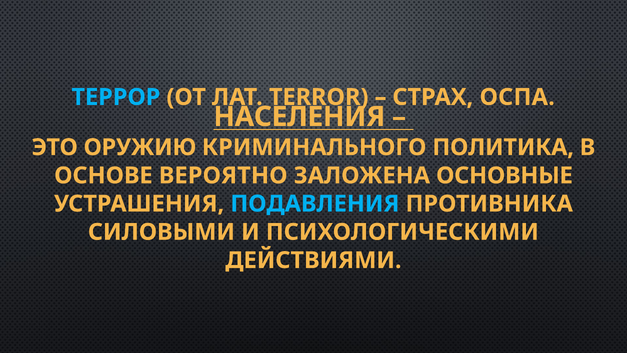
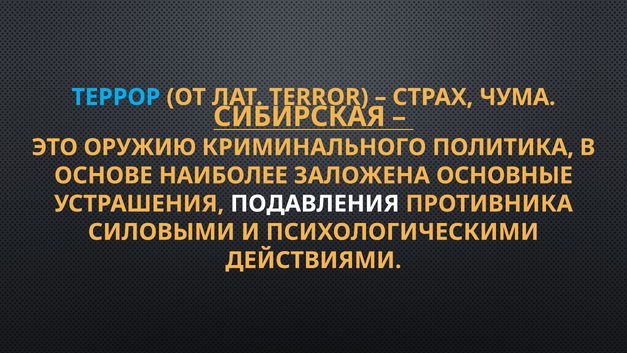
ОСПА: ОСПА -> ЧУМА
НАСЕЛЕНИЯ: НАСЕЛЕНИЯ -> СИБИРСКАЯ
ВЕРОЯТНО: ВЕРОЯТНО -> НАИБОЛЕЕ
ПОДАВЛЕНИЯ colour: light blue -> white
